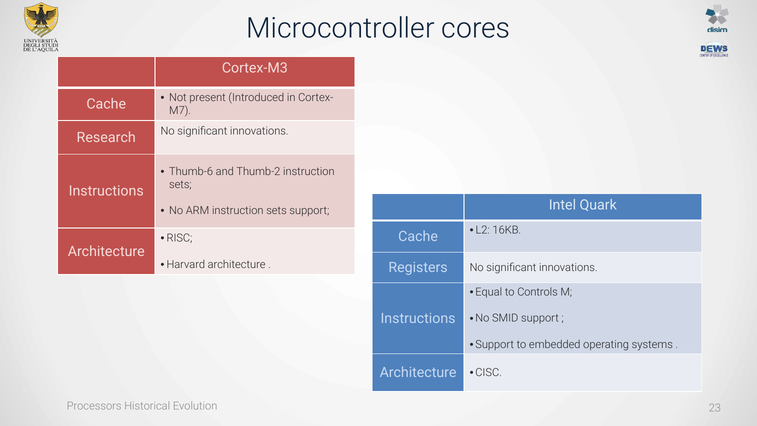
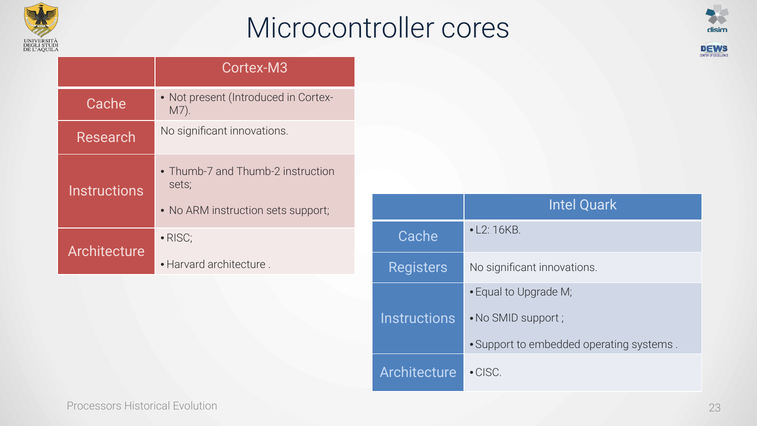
Thumb-6: Thumb-6 -> Thumb-7
Controls: Controls -> Upgrade
